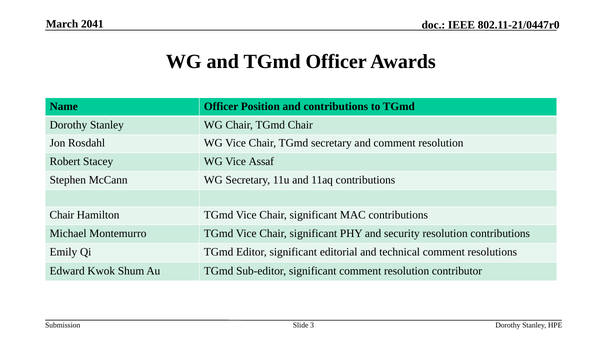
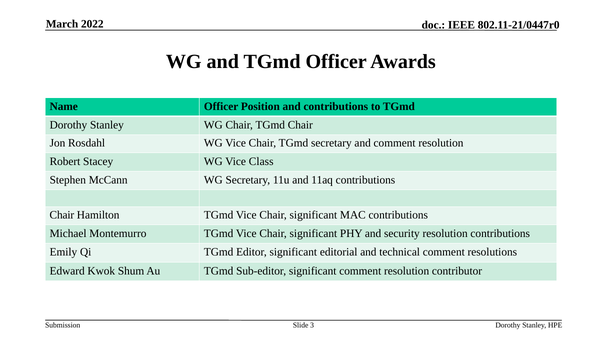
2041: 2041 -> 2022
Assaf: Assaf -> Class
